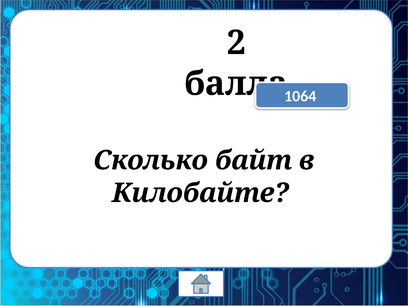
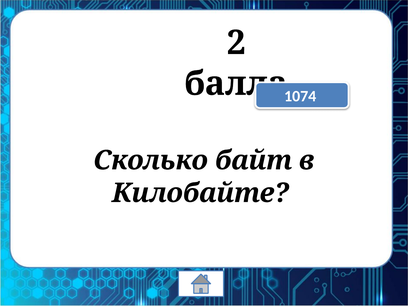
1064: 1064 -> 1074
